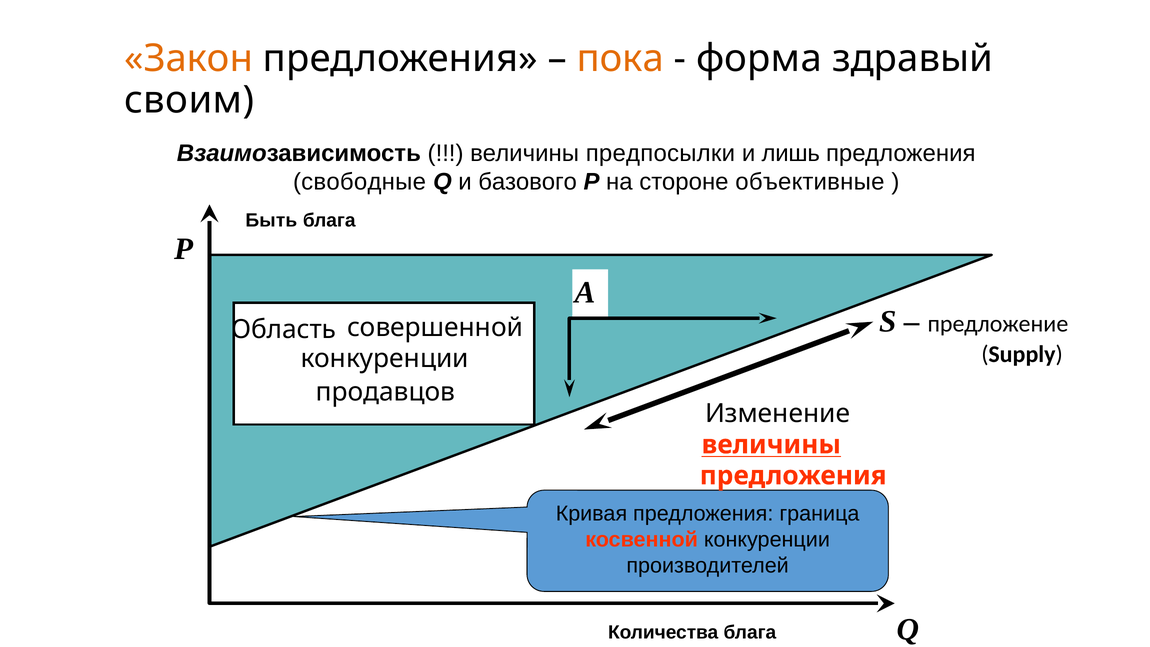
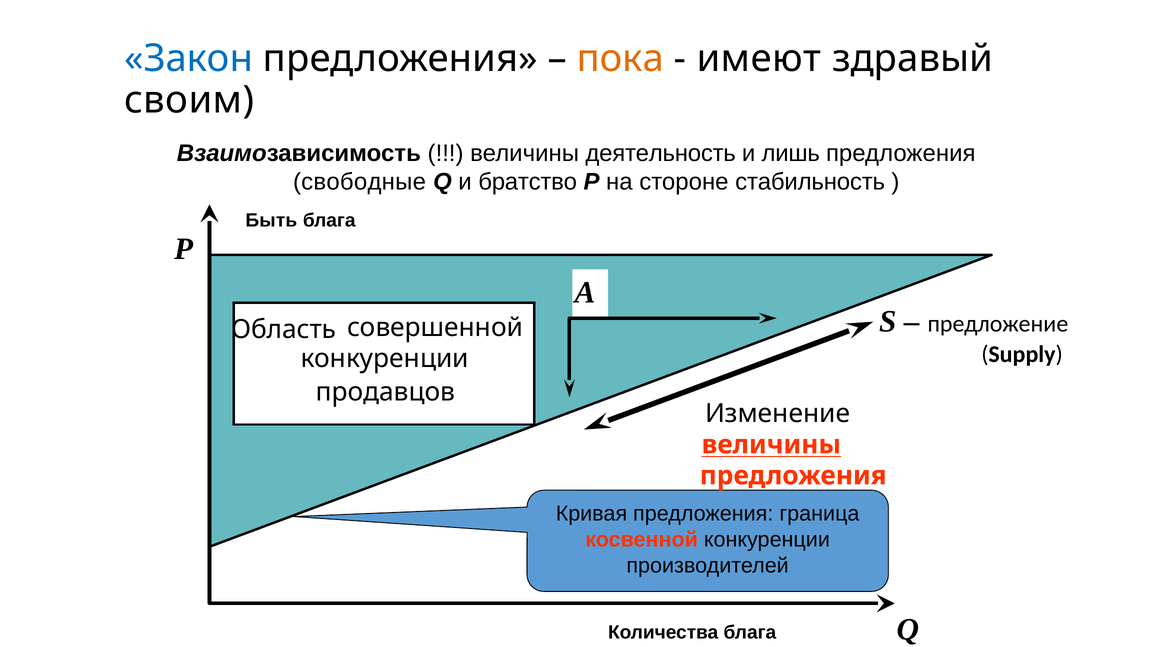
Закон colour: orange -> blue
форма: форма -> имеют
предпосылки: предпосылки -> деятельность
базового: базового -> братство
объективные: объективные -> стабильность
